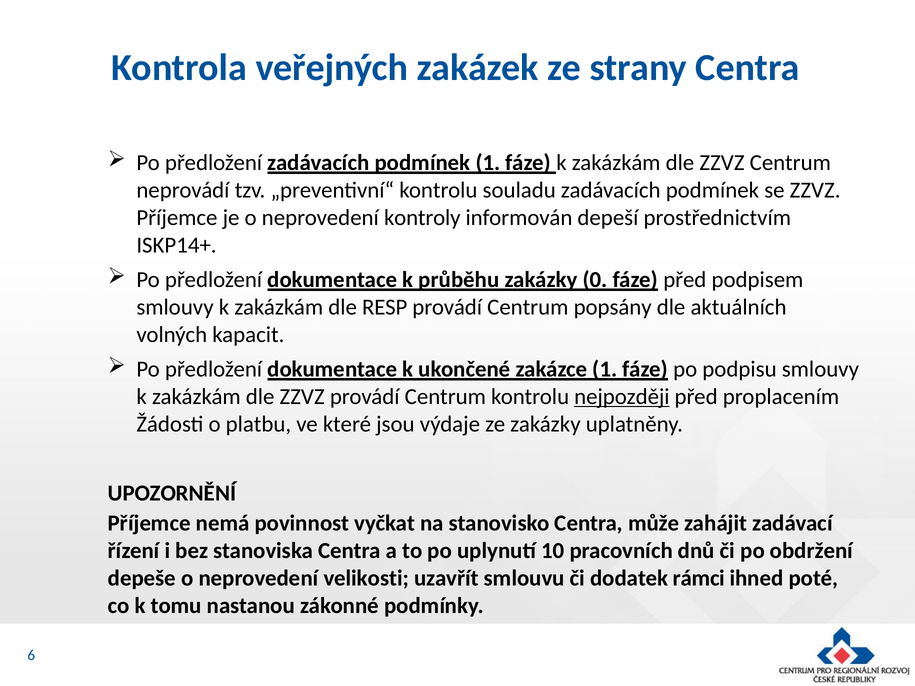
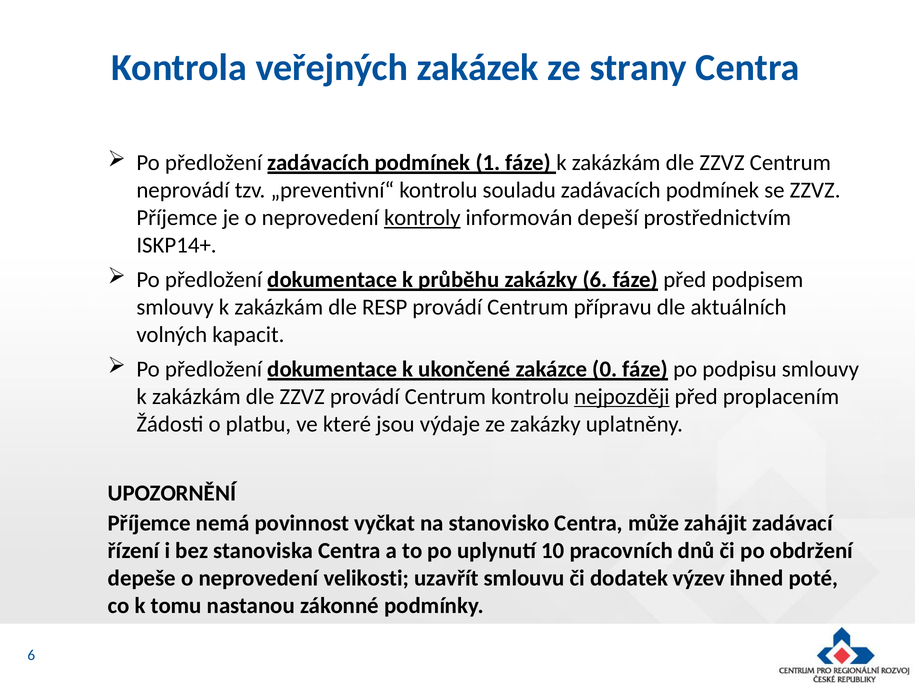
kontroly underline: none -> present
zakázky 0: 0 -> 6
popsány: popsány -> přípravu
zakázce 1: 1 -> 0
rámci: rámci -> výzev
